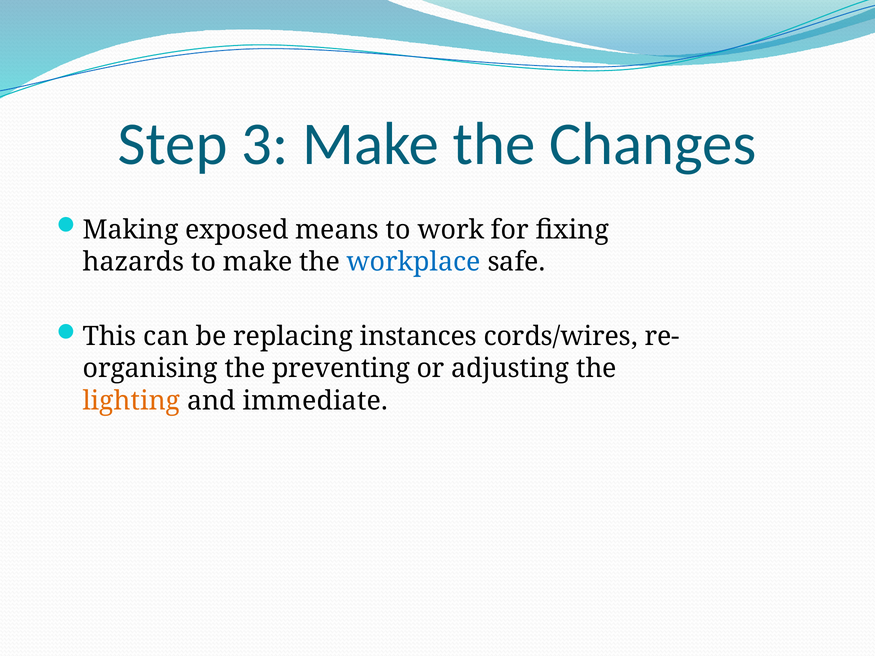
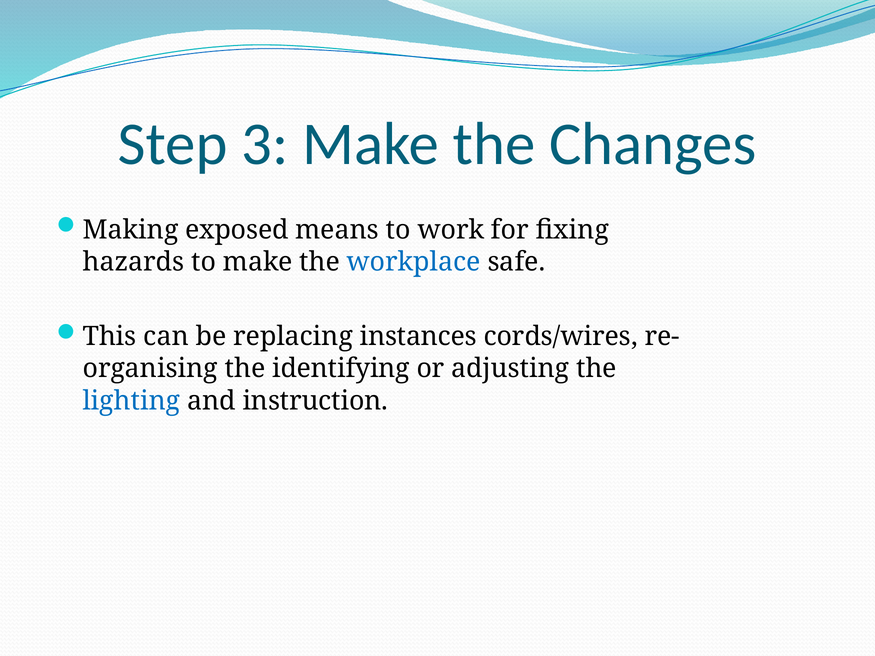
preventing: preventing -> identifying
lighting colour: orange -> blue
immediate: immediate -> instruction
